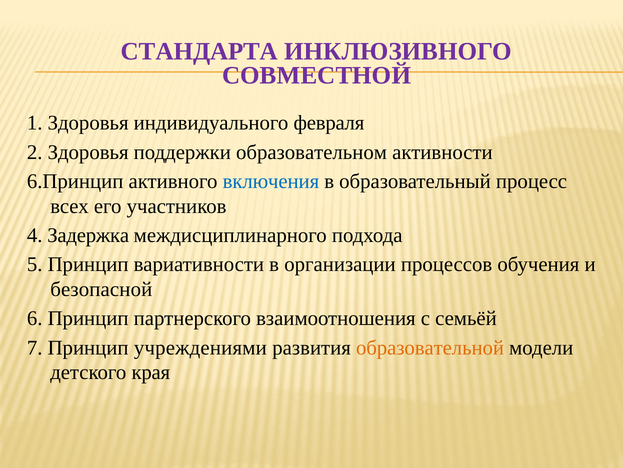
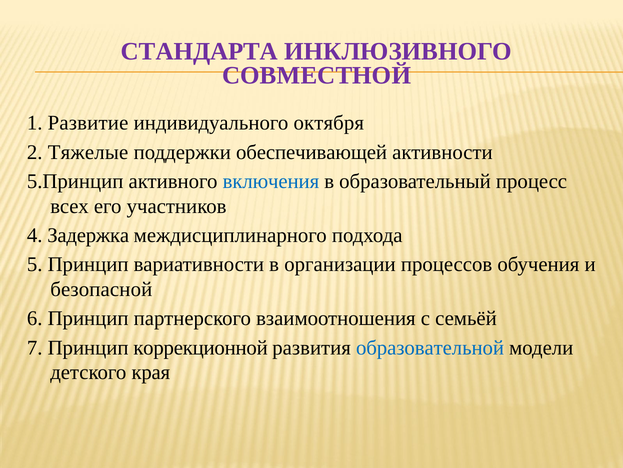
1 Здоровья: Здоровья -> Развитие
февраля: февраля -> октября
2 Здоровья: Здоровья -> Тяжелые
образовательном: образовательном -> обеспечивающей
6.Принцип: 6.Принцип -> 5.Принцип
учреждениями: учреждениями -> коррекционной
образовательной colour: orange -> blue
